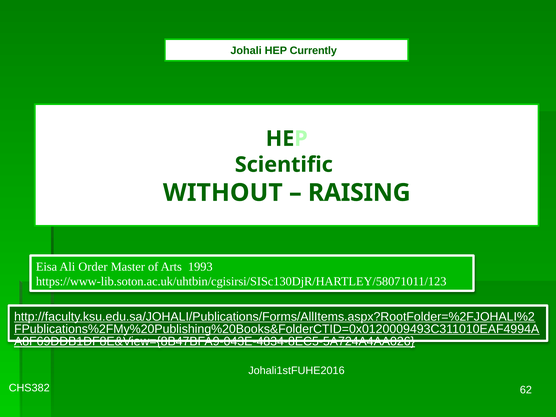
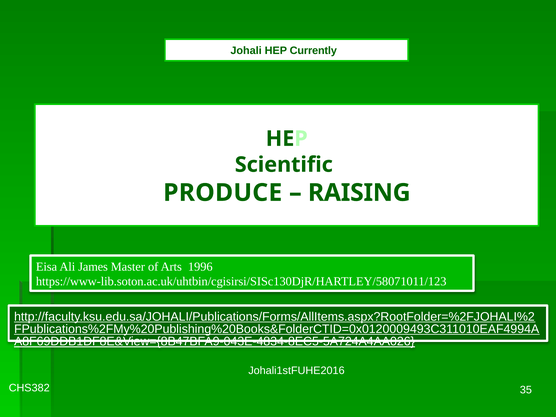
WITHOUT: WITHOUT -> PRODUCE
Order: Order -> James
1993: 1993 -> 1996
62: 62 -> 35
